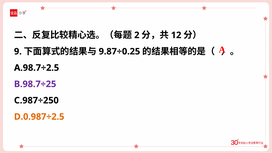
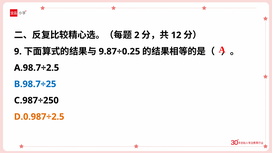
B.98.7÷25 colour: purple -> blue
